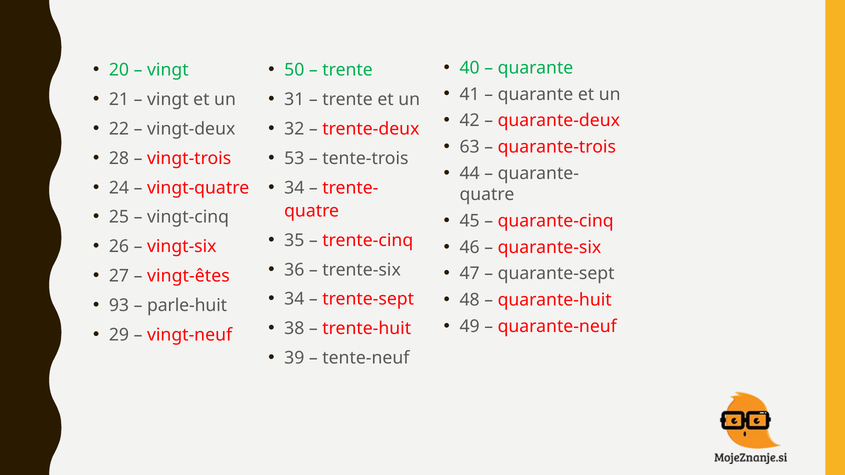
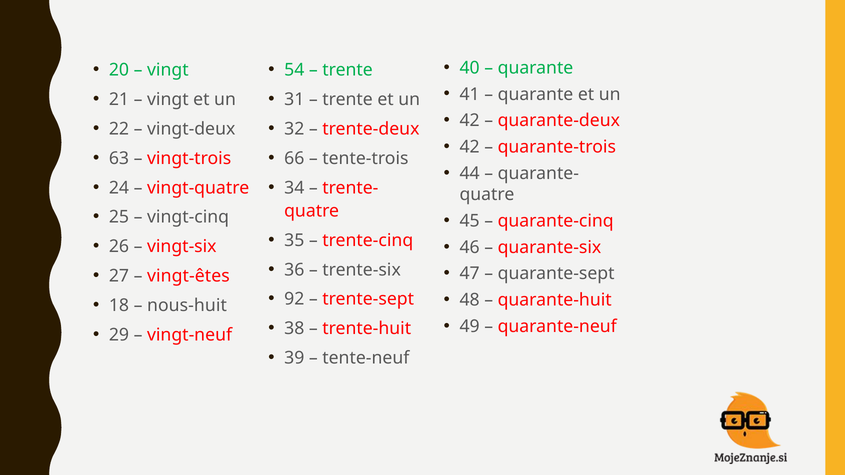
50: 50 -> 54
63 at (470, 147): 63 -> 42
28: 28 -> 63
53: 53 -> 66
34 at (294, 299): 34 -> 92
93: 93 -> 18
parle-huit: parle-huit -> nous-huit
